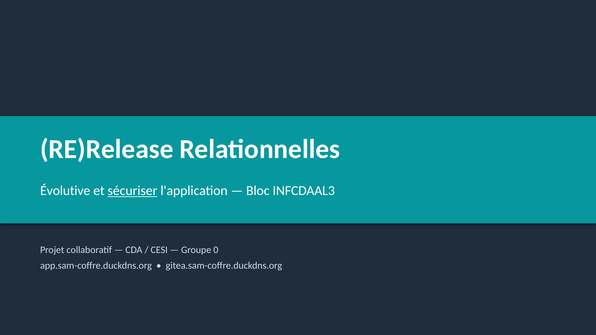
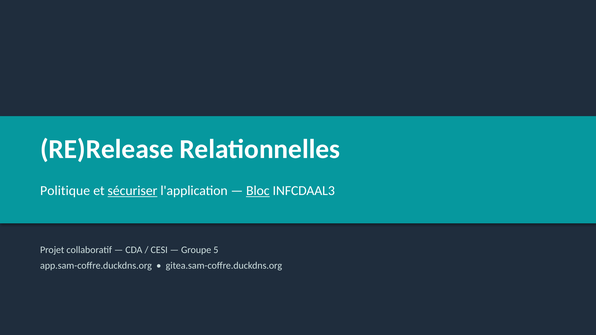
Évolutive: Évolutive -> Politique
Bloc underline: none -> present
0: 0 -> 5
